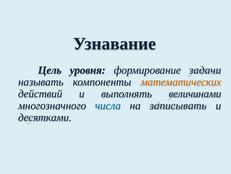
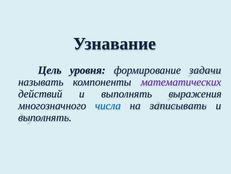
математических colour: orange -> purple
величинами: величинами -> выражения
десятками at (45, 117): десятками -> выполнять
